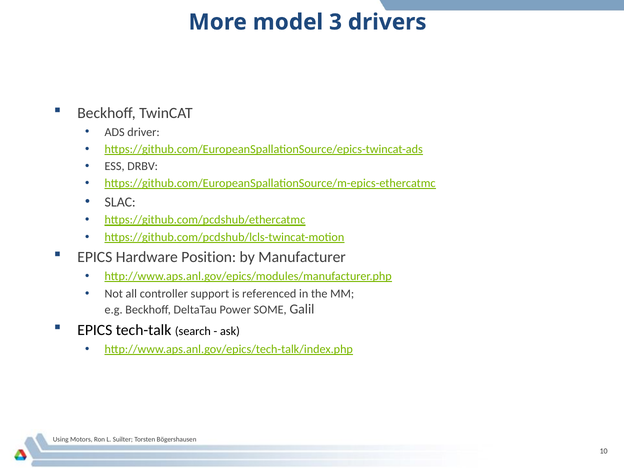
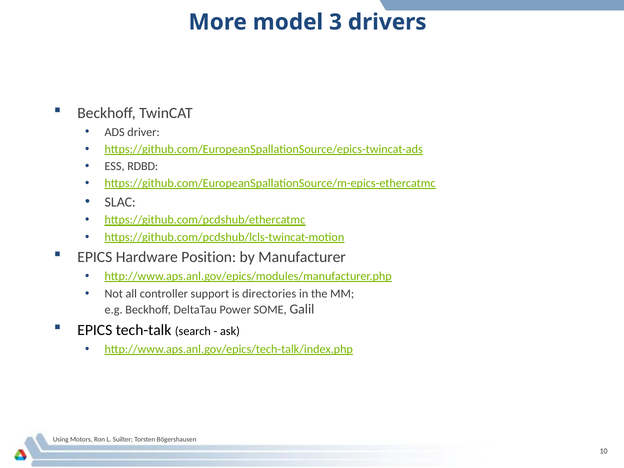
DRBV: DRBV -> RDBD
referenced: referenced -> directories
